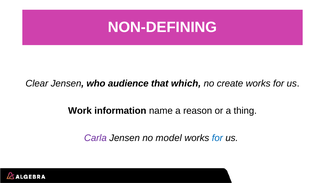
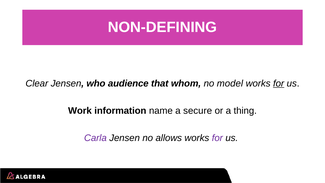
which: which -> whom
create: create -> model
for at (279, 83) underline: none -> present
reason: reason -> secure
model: model -> allows
for at (217, 138) colour: blue -> purple
